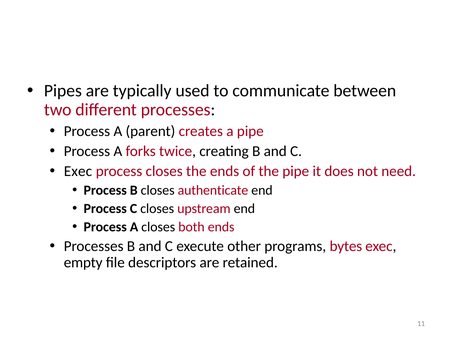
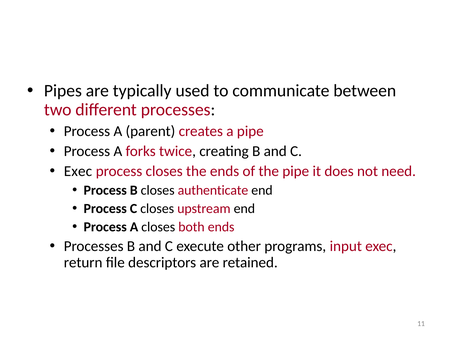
bytes: bytes -> input
empty: empty -> return
